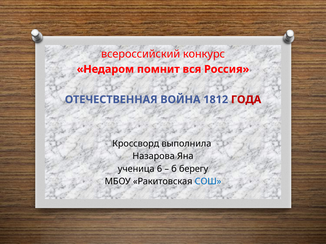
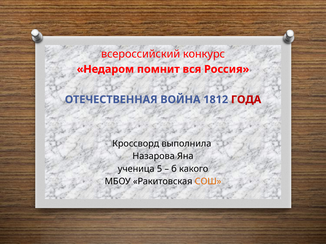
6: 6 -> 5
берегу: берегу -> какого
СОШ colour: blue -> orange
